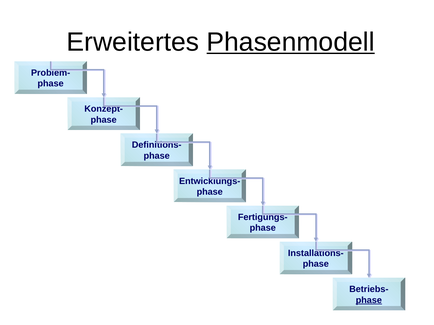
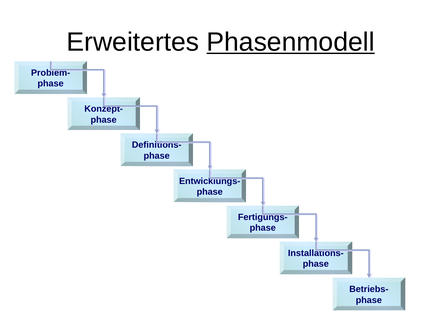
phase at (369, 301) underline: present -> none
